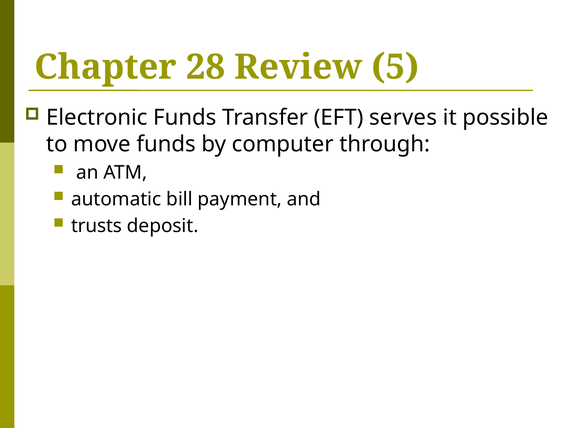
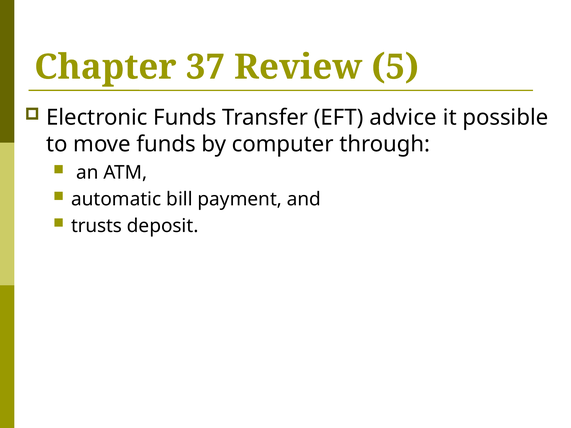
28: 28 -> 37
serves: serves -> advice
